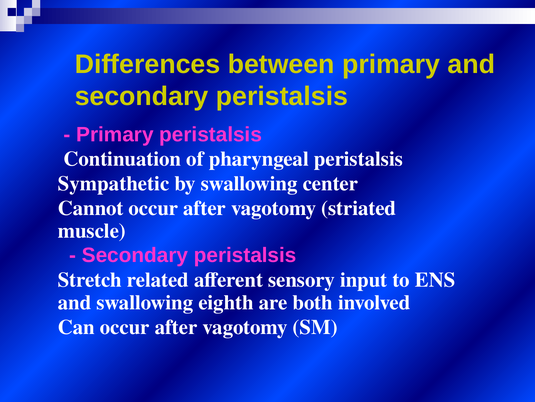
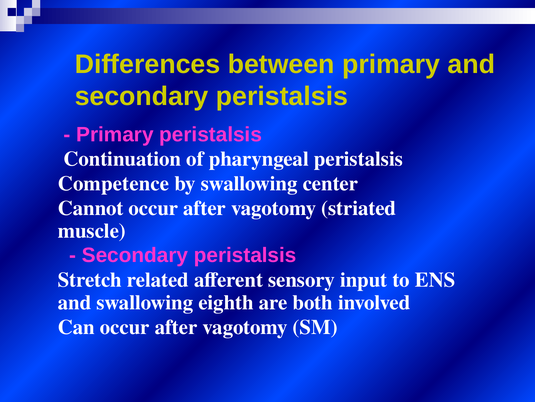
Sympathetic: Sympathetic -> Competence
